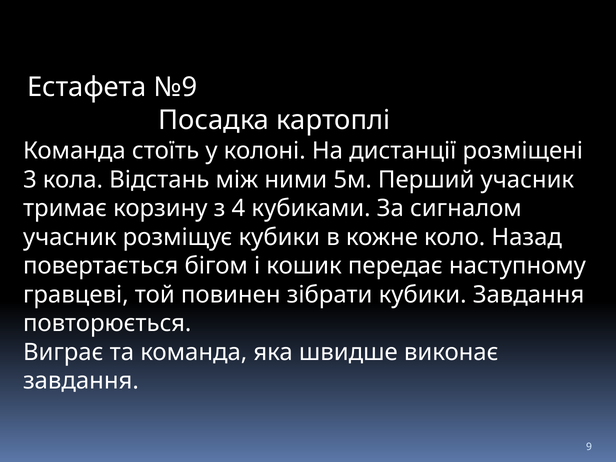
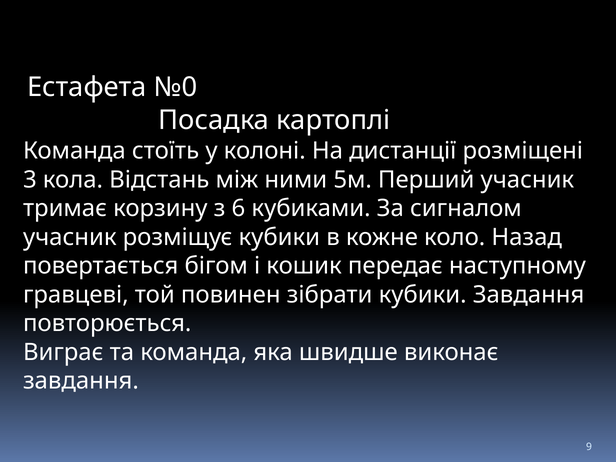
№9: №9 -> №0
4: 4 -> 6
